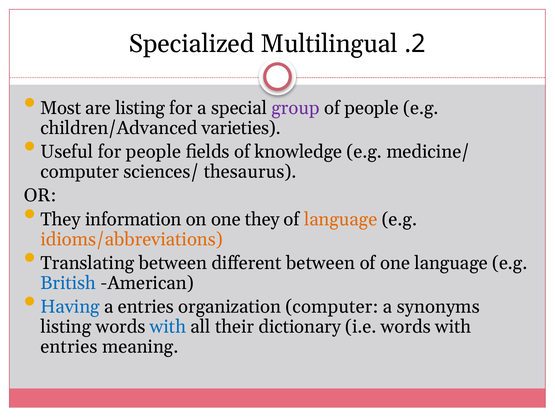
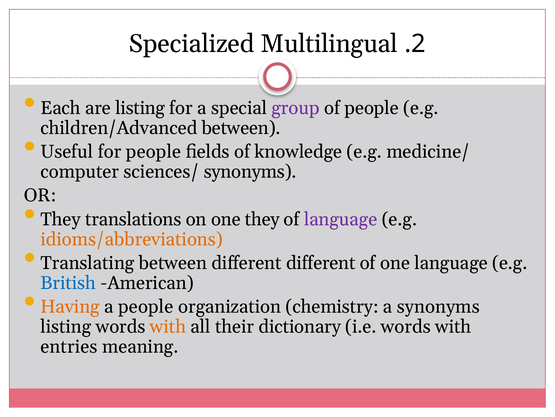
Most: Most -> Each
children/Advanced varieties: varieties -> between
sciences/ thesaurus: thesaurus -> synonyms
information: information -> translations
language at (341, 219) colour: orange -> purple
different between: between -> different
Having colour: blue -> orange
a entries: entries -> people
organization computer: computer -> chemistry
with at (168, 326) colour: blue -> orange
